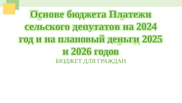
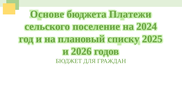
депутатов: депутатов -> поселение
деньги: деньги -> списку
